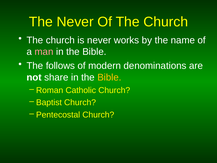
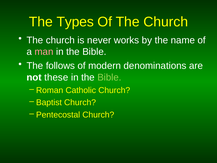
The Never: Never -> Types
share: share -> these
Bible at (109, 77) colour: yellow -> light green
